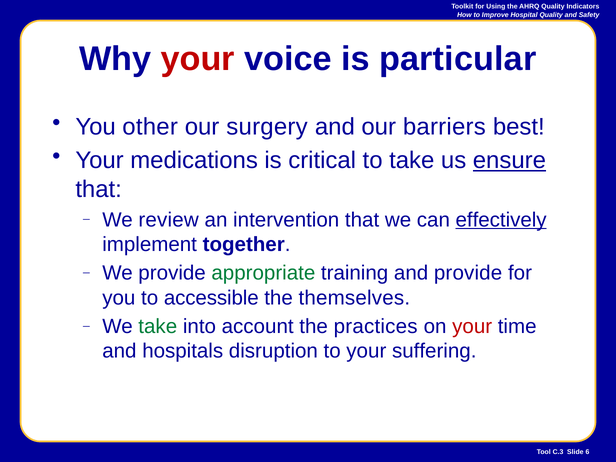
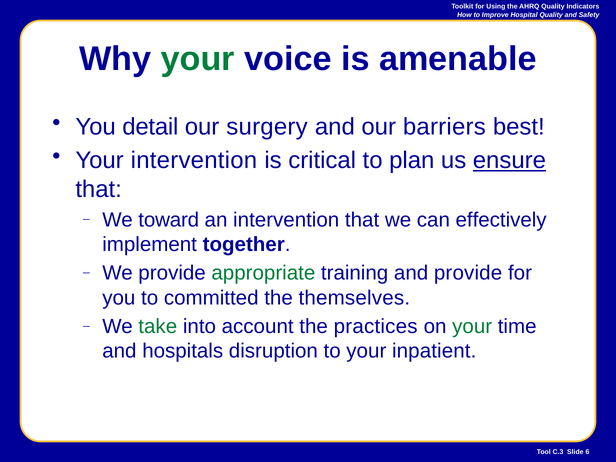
your at (198, 59) colour: red -> green
particular: particular -> amenable
other: other -> detail
Your medications: medications -> intervention
to take: take -> plan
review: review -> toward
effectively underline: present -> none
accessible: accessible -> committed
your at (472, 326) colour: red -> green
suffering: suffering -> inpatient
